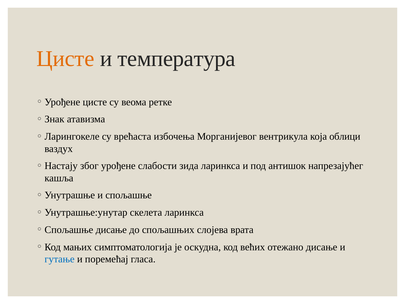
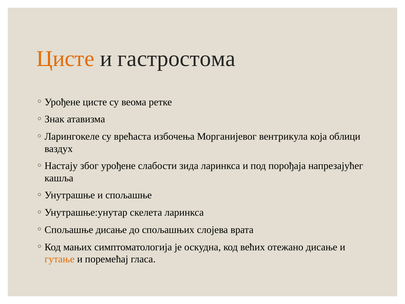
температура: температура -> гастростома
антишок: антишок -> порођаја
гутање colour: blue -> orange
